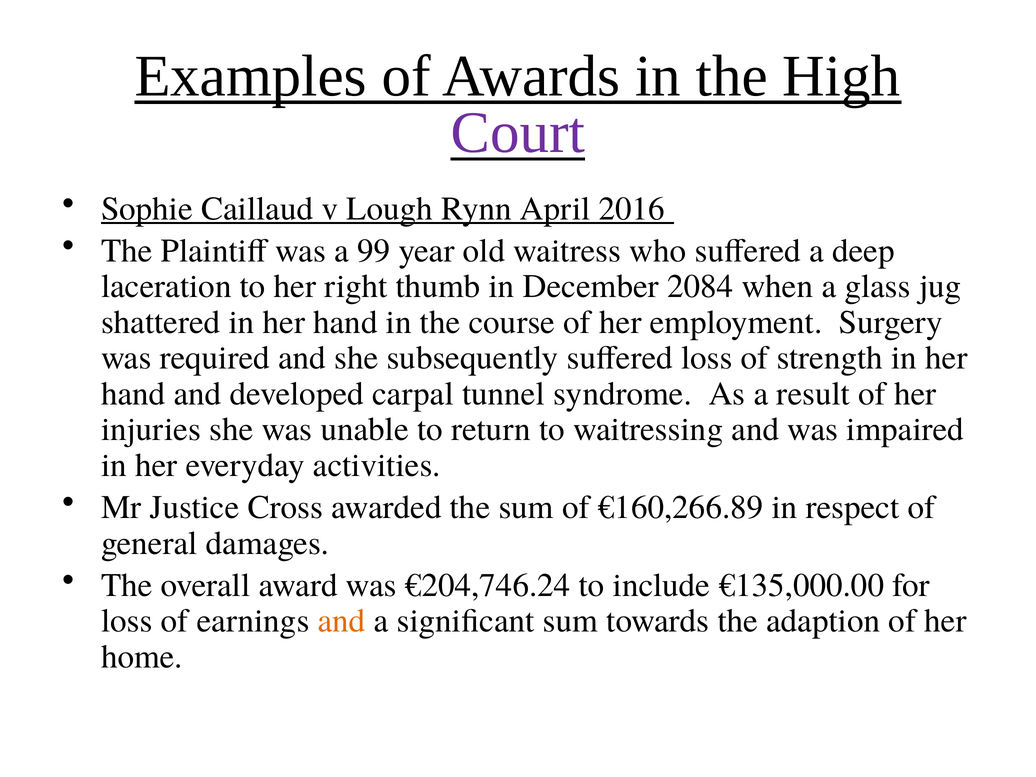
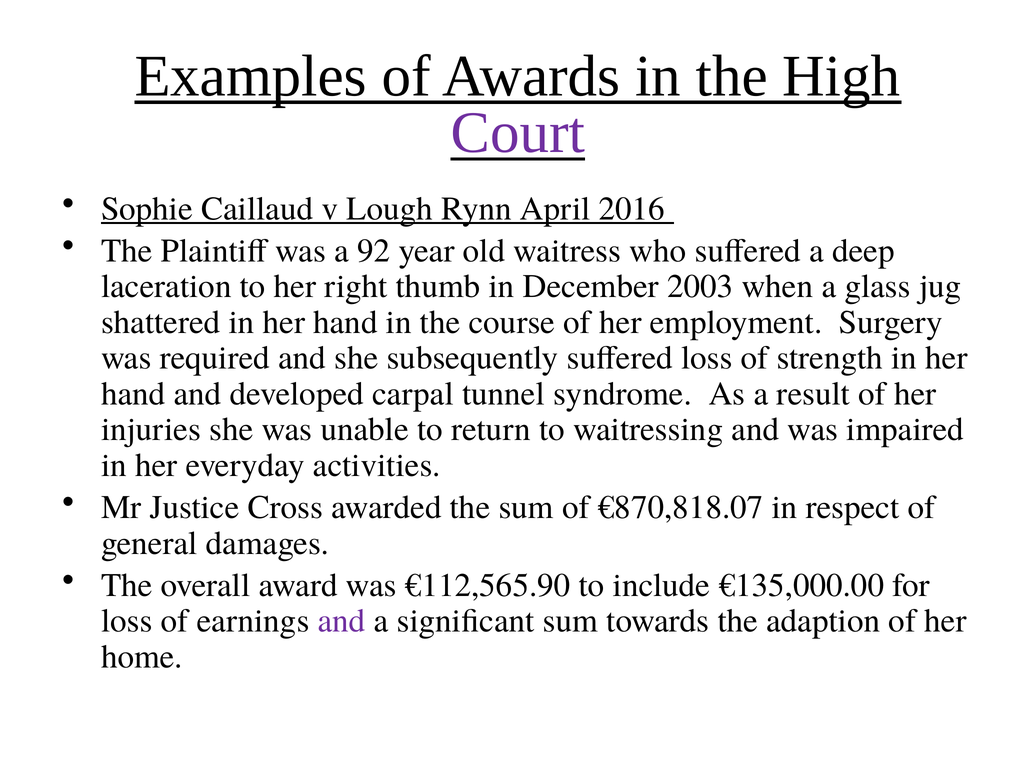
99: 99 -> 92
2084: 2084 -> 2003
€160,266.89: €160,266.89 -> €870,818.07
€204,746.24: €204,746.24 -> €112,565.90
and at (342, 621) colour: orange -> purple
